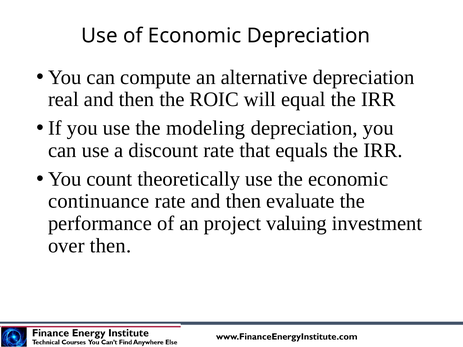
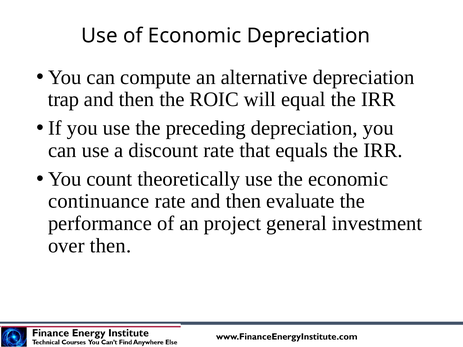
real: real -> trap
modeling: modeling -> preceding
valuing: valuing -> general
